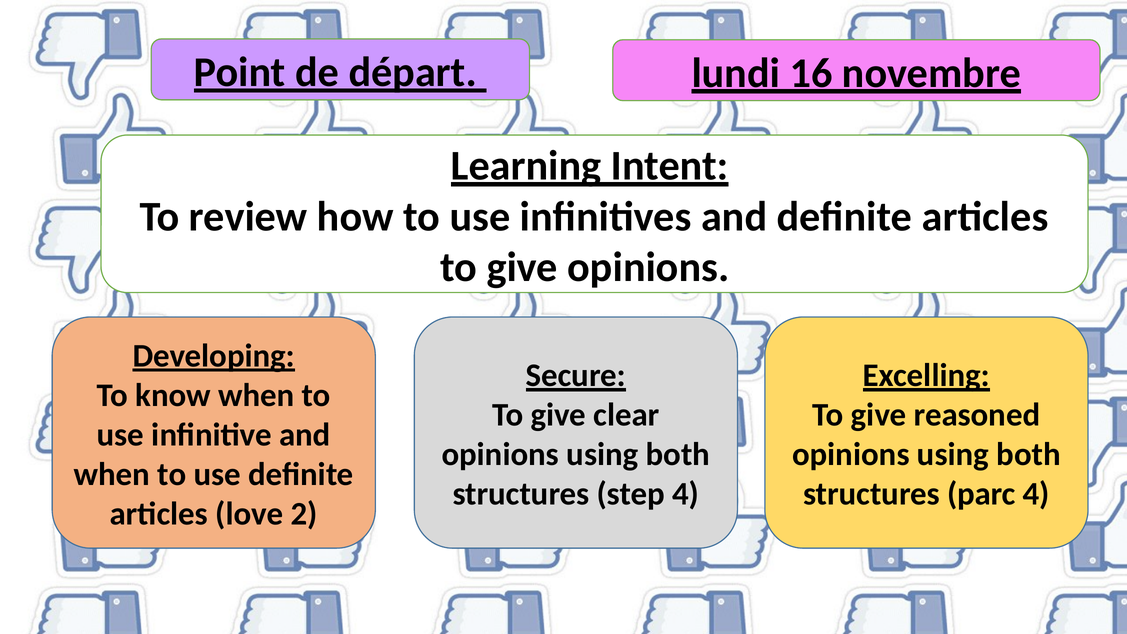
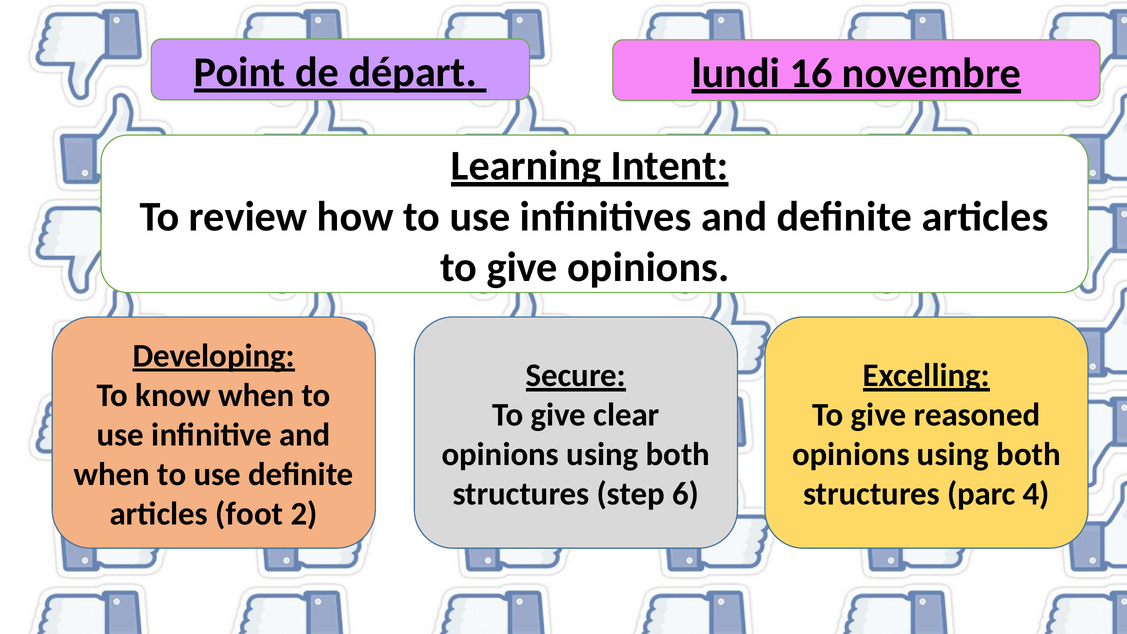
step 4: 4 -> 6
love: love -> foot
